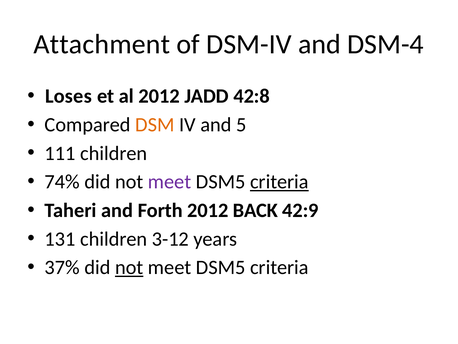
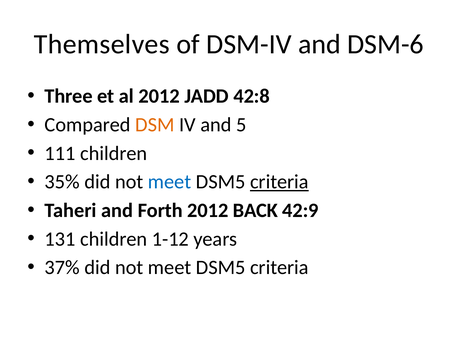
Attachment: Attachment -> Themselves
DSM-4: DSM-4 -> DSM-6
Loses: Loses -> Three
74%: 74% -> 35%
meet at (170, 182) colour: purple -> blue
3-12: 3-12 -> 1-12
not at (129, 267) underline: present -> none
